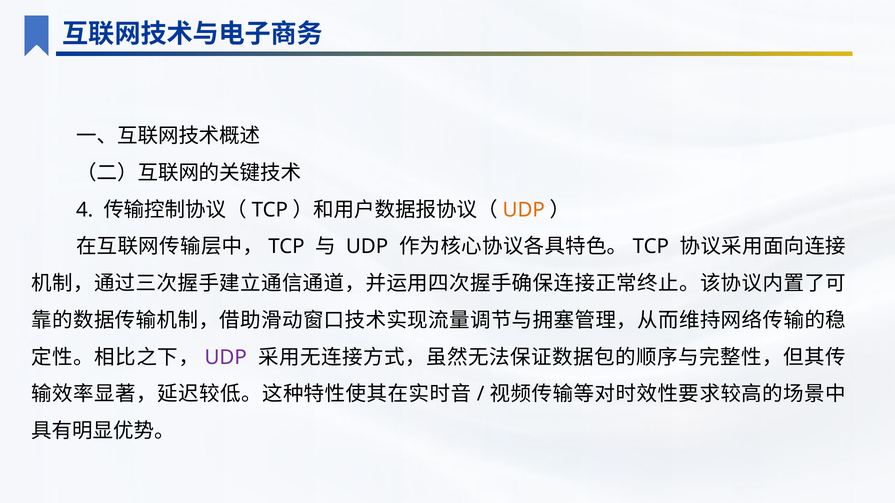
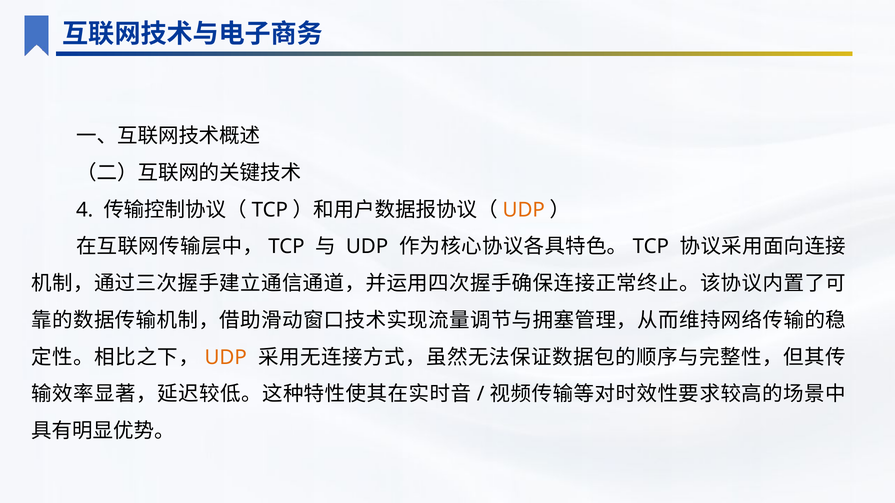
UDP at (226, 358) colour: purple -> orange
